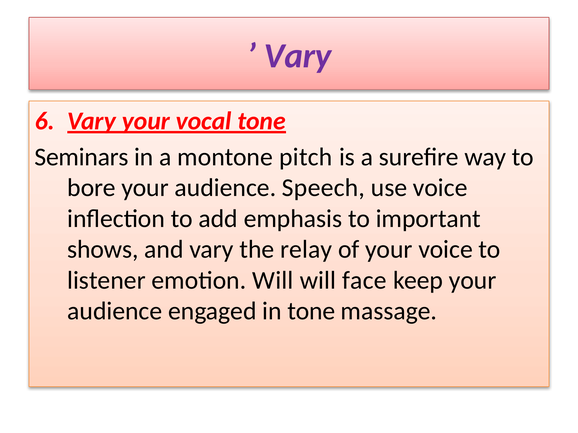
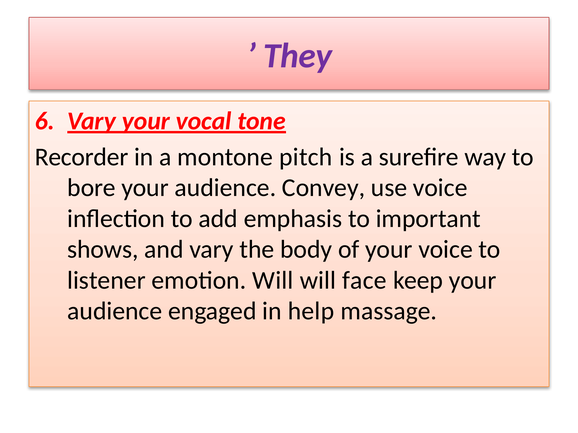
Vary at (298, 56): Vary -> They
Seminars: Seminars -> Recorder
Speech: Speech -> Convey
relay: relay -> body
in tone: tone -> help
